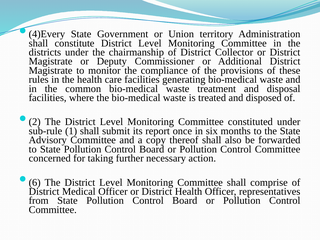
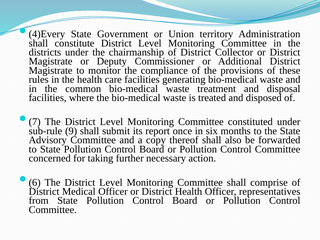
2: 2 -> 7
1: 1 -> 9
